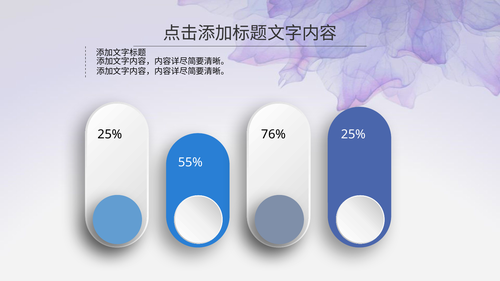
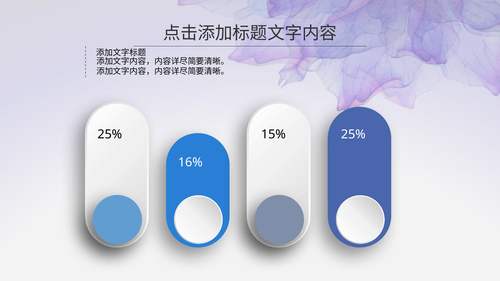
76%: 76% -> 15%
55%: 55% -> 16%
